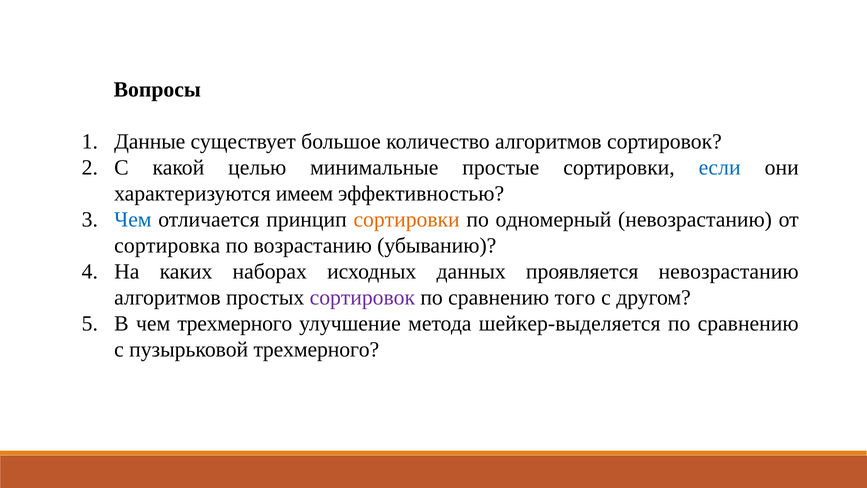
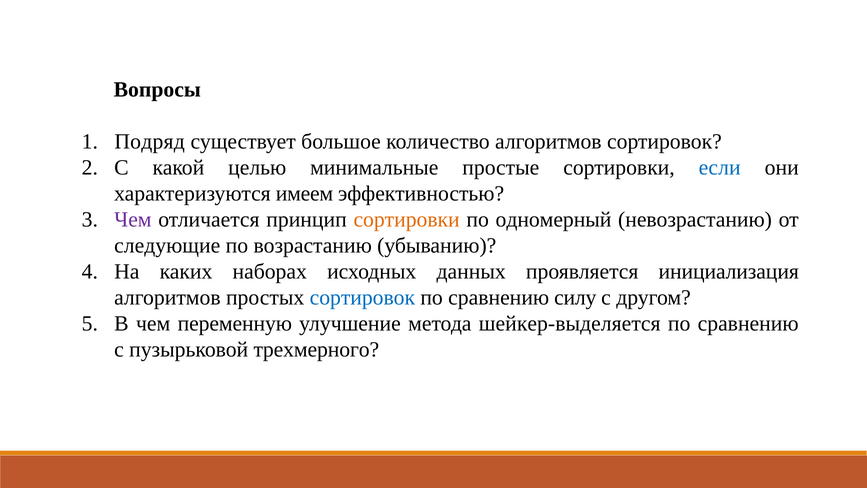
Данные: Данные -> Подряд
Чем at (133, 219) colour: blue -> purple
сортировка: сортировка -> следующие
проявляется невозрастанию: невозрастанию -> инициализация
сортировок at (362, 297) colour: purple -> blue
того: того -> силу
чем трехмерного: трехмерного -> переменную
